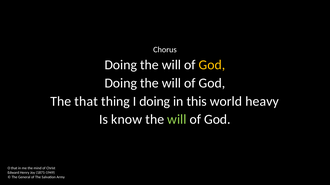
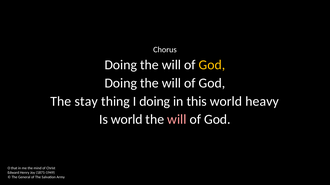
The that: that -> stay
Is know: know -> world
will at (177, 120) colour: light green -> pink
